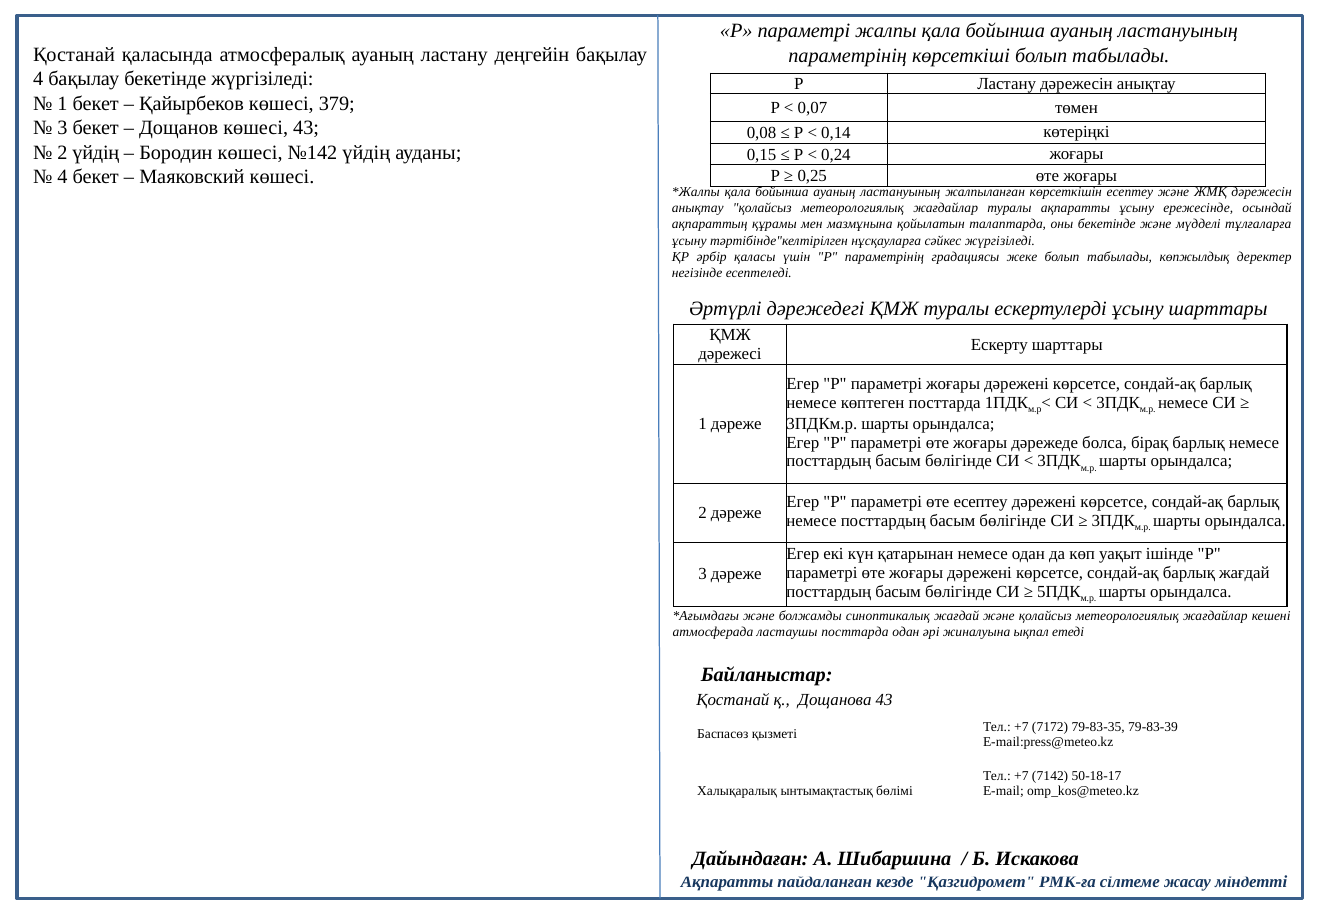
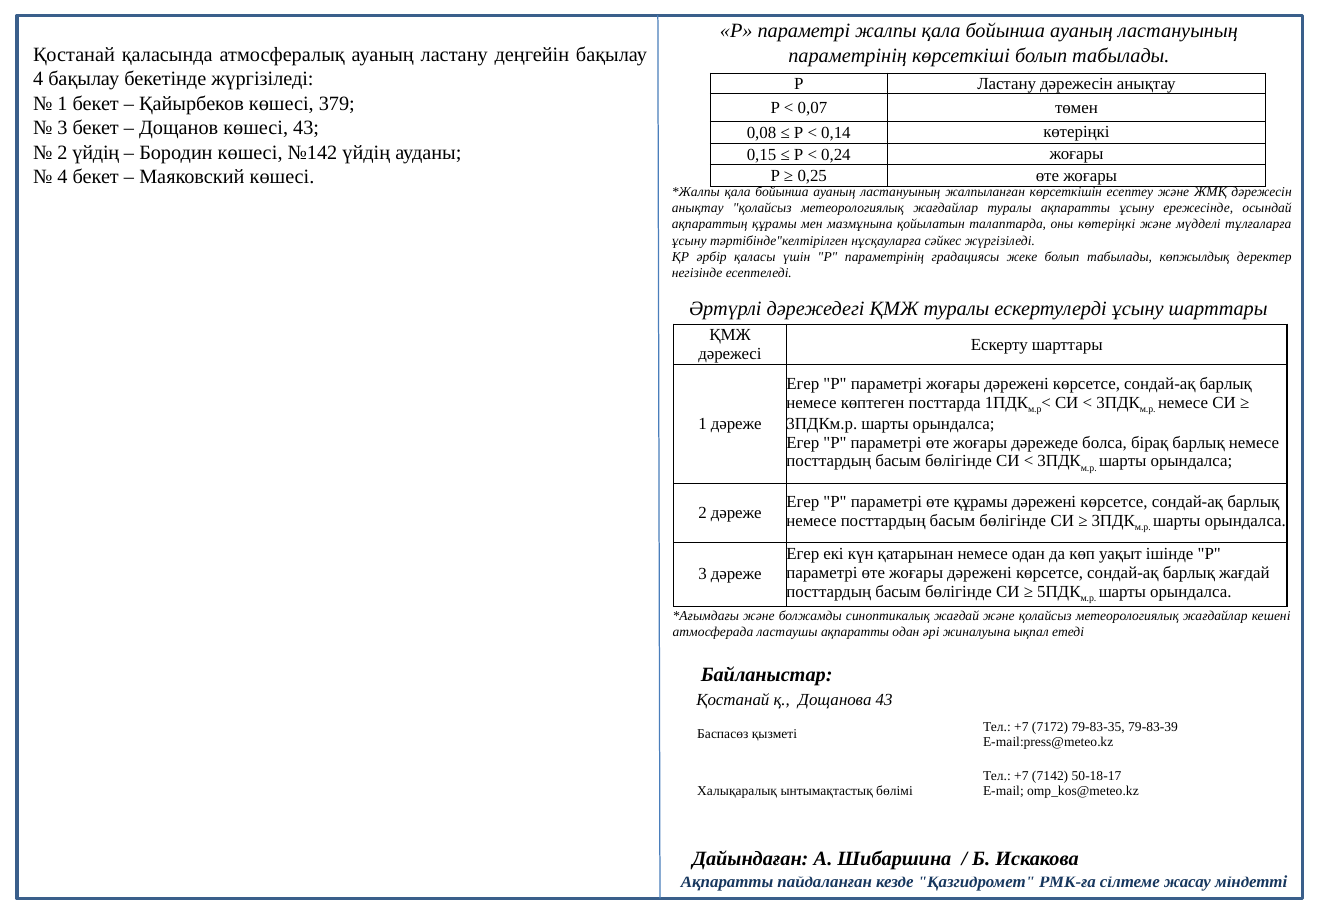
оны бекетінде: бекетінде -> көтеріңкі
өте есептеу: есептеу -> құрамы
ластаушы посттарда: посттарда -> ақпаратты
